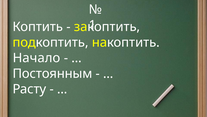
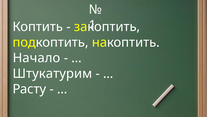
Постоянным: Постоянным -> Штукатурим
